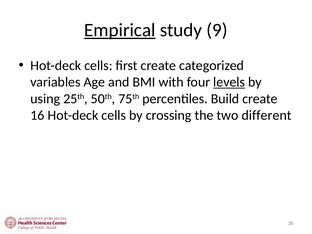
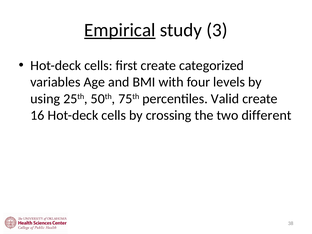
9: 9 -> 3
levels underline: present -> none
Build: Build -> Valid
